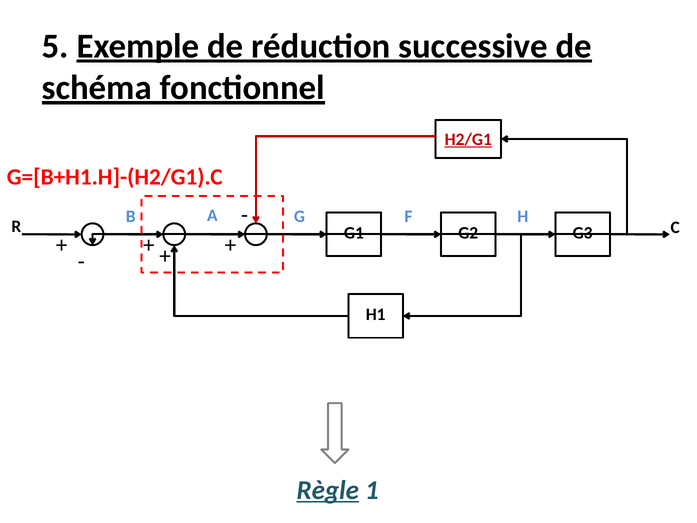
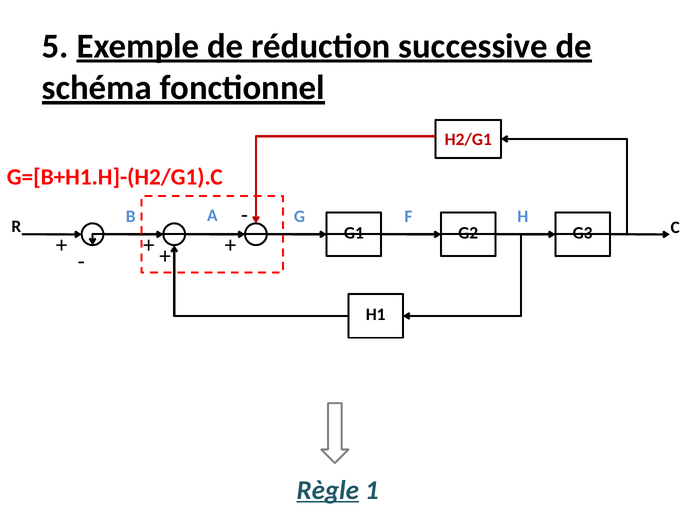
H2/G1 underline: present -> none
